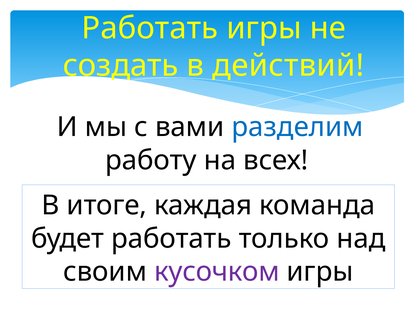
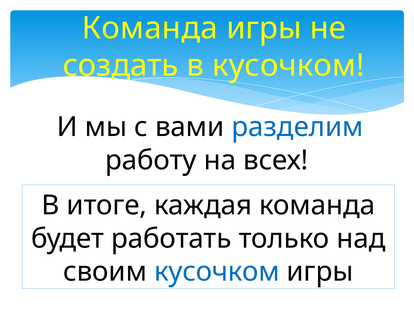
Работать at (150, 28): Работать -> Команда
в действий: действий -> кусочком
кусочком at (217, 271) colour: purple -> blue
